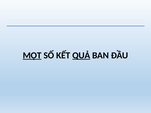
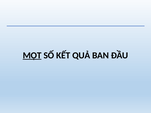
QUẢ underline: present -> none
